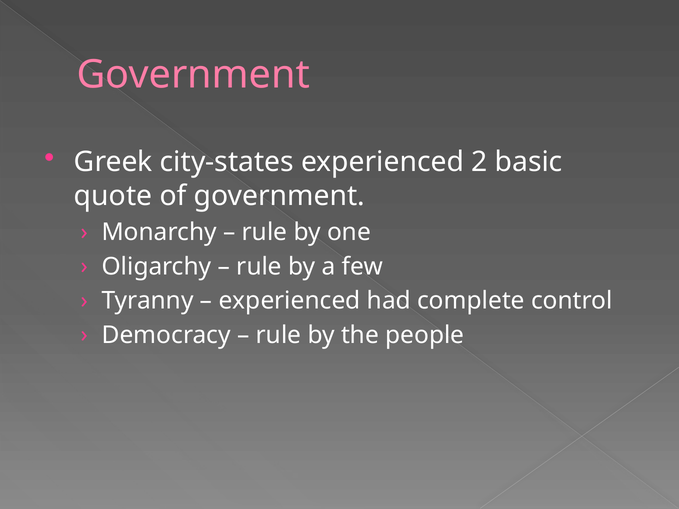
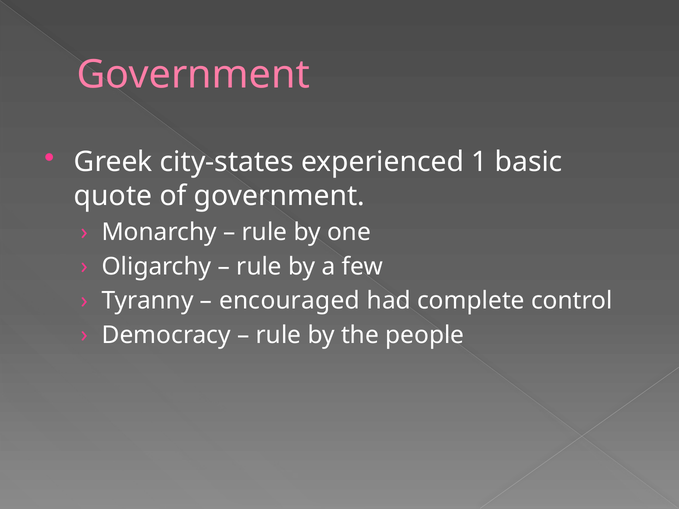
2: 2 -> 1
experienced at (290, 301): experienced -> encouraged
